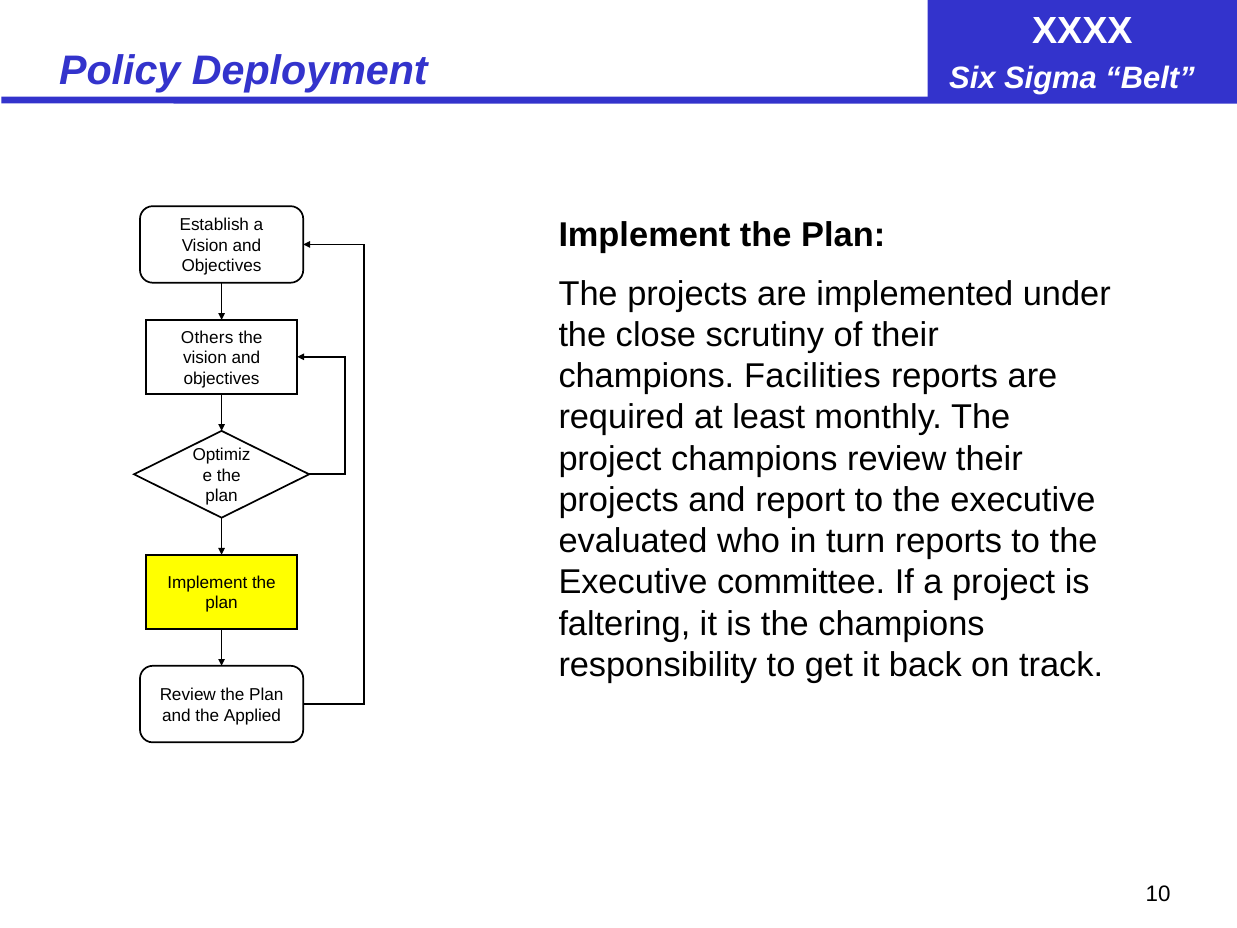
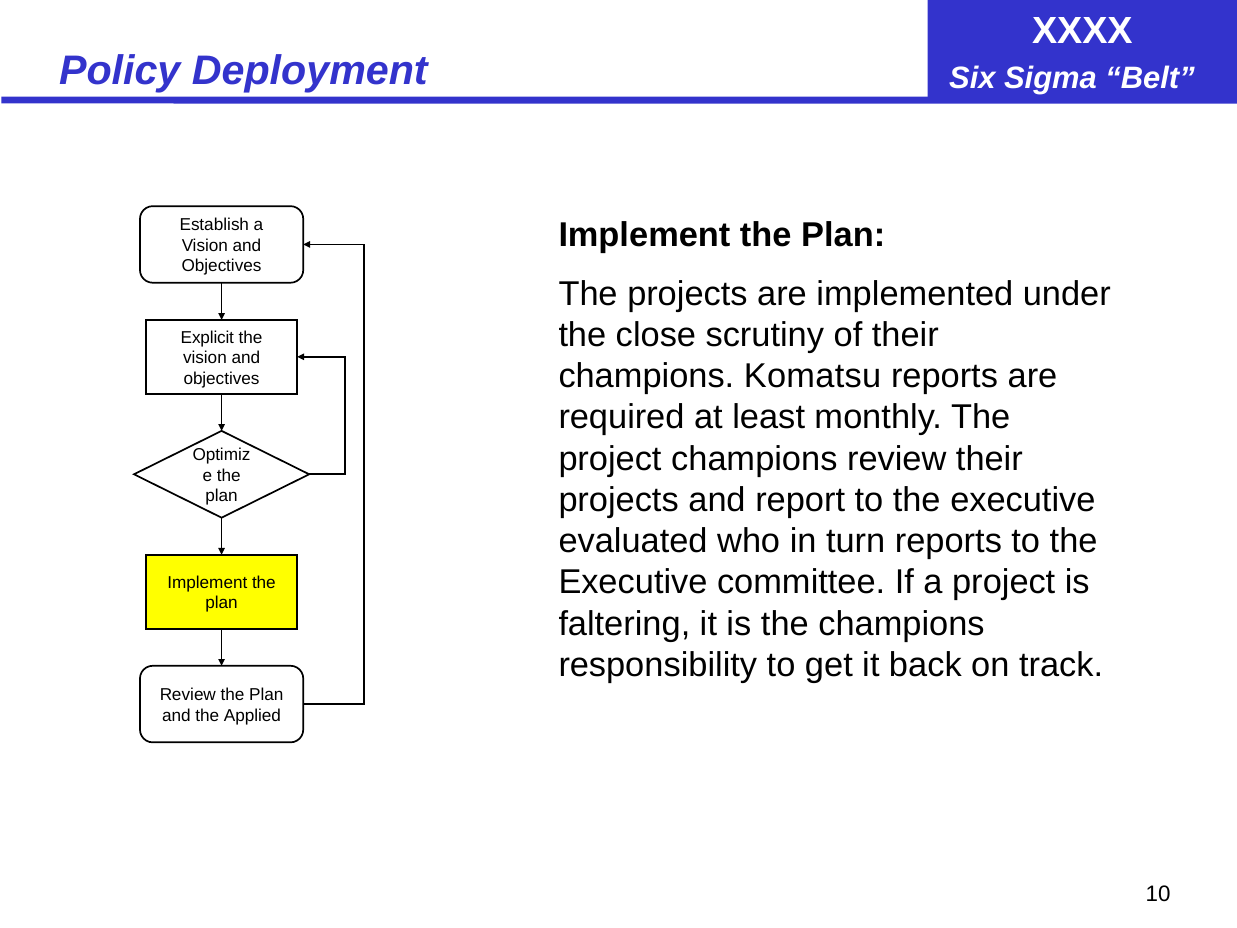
Others: Others -> Explicit
Facilities: Facilities -> Komatsu
